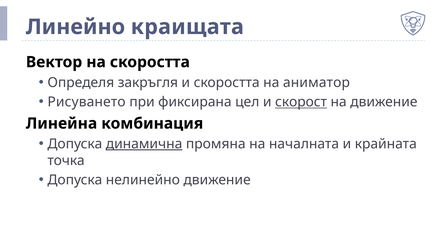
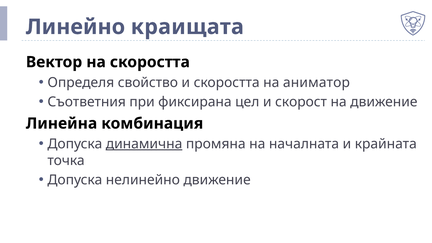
закръгля: закръгля -> свойство
Рисуването: Рисуването -> Съответния
скорост underline: present -> none
